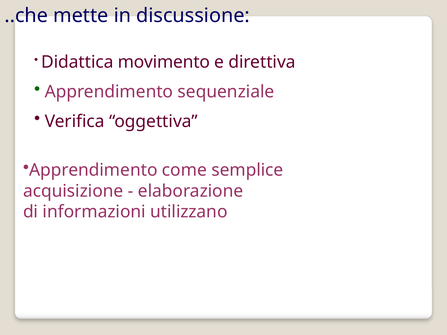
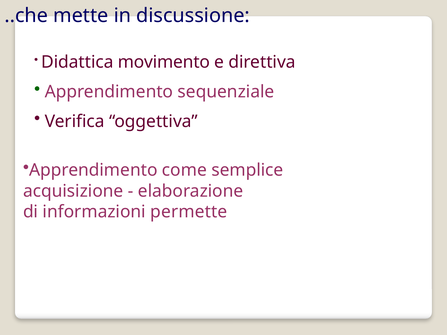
utilizzano: utilizzano -> permette
